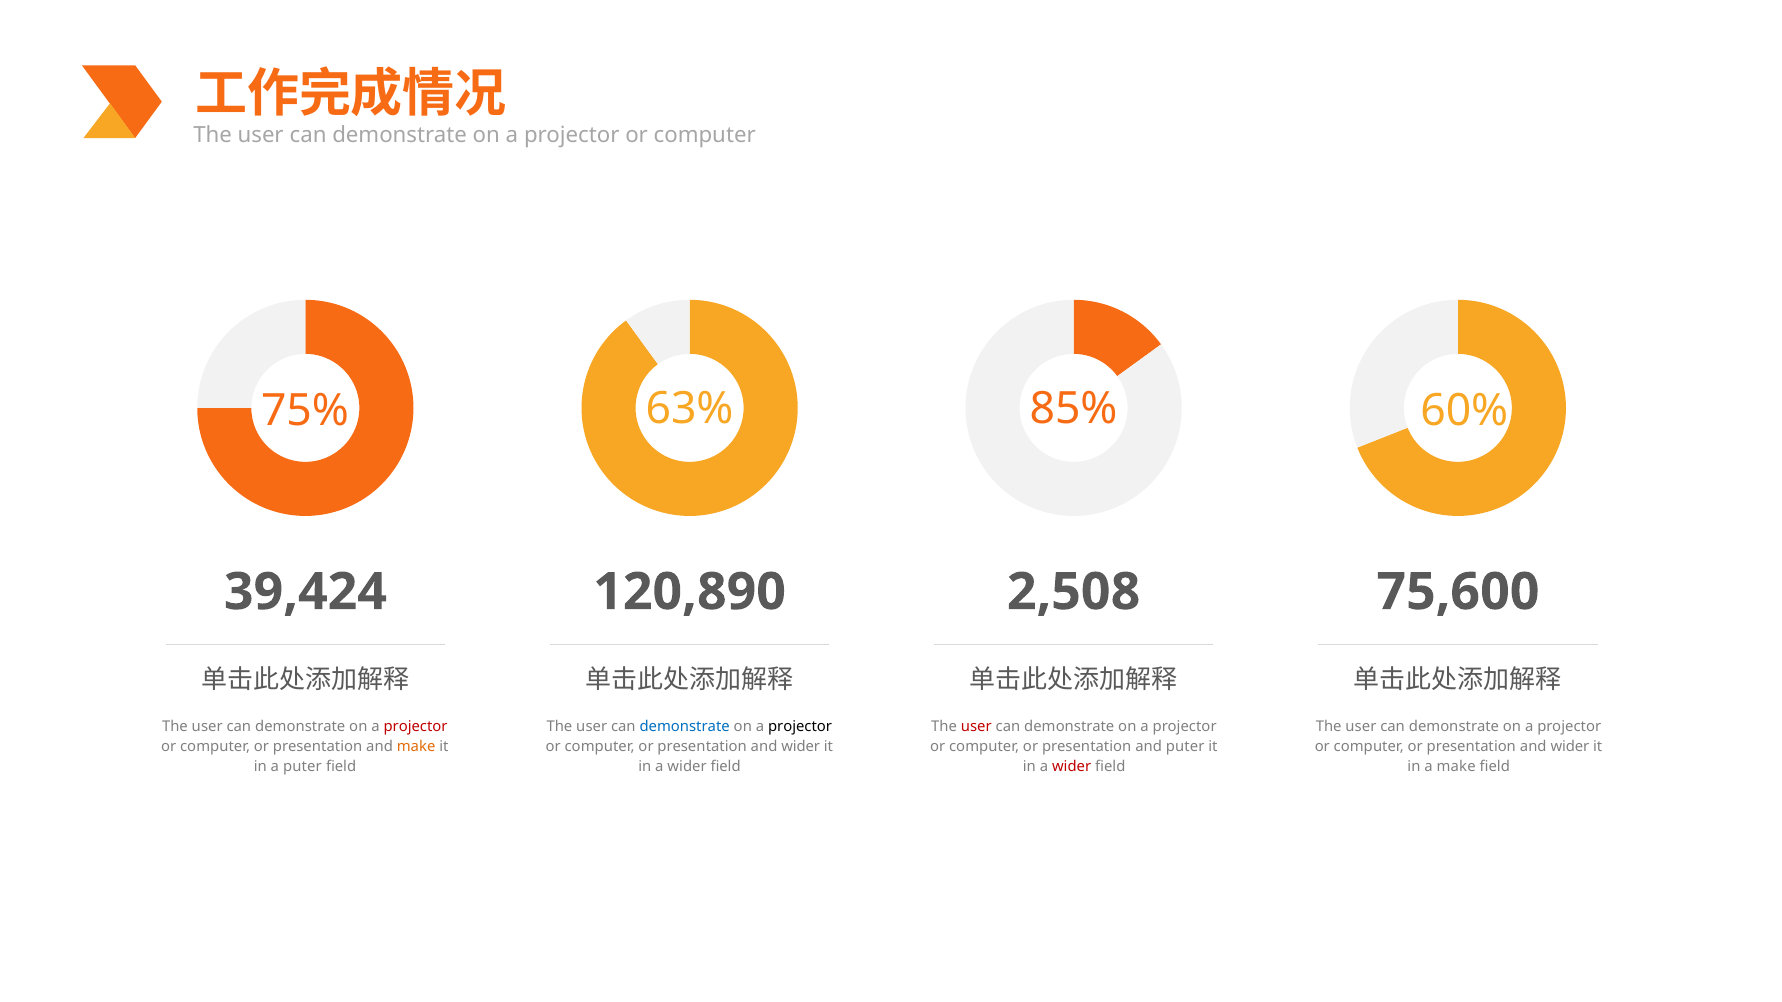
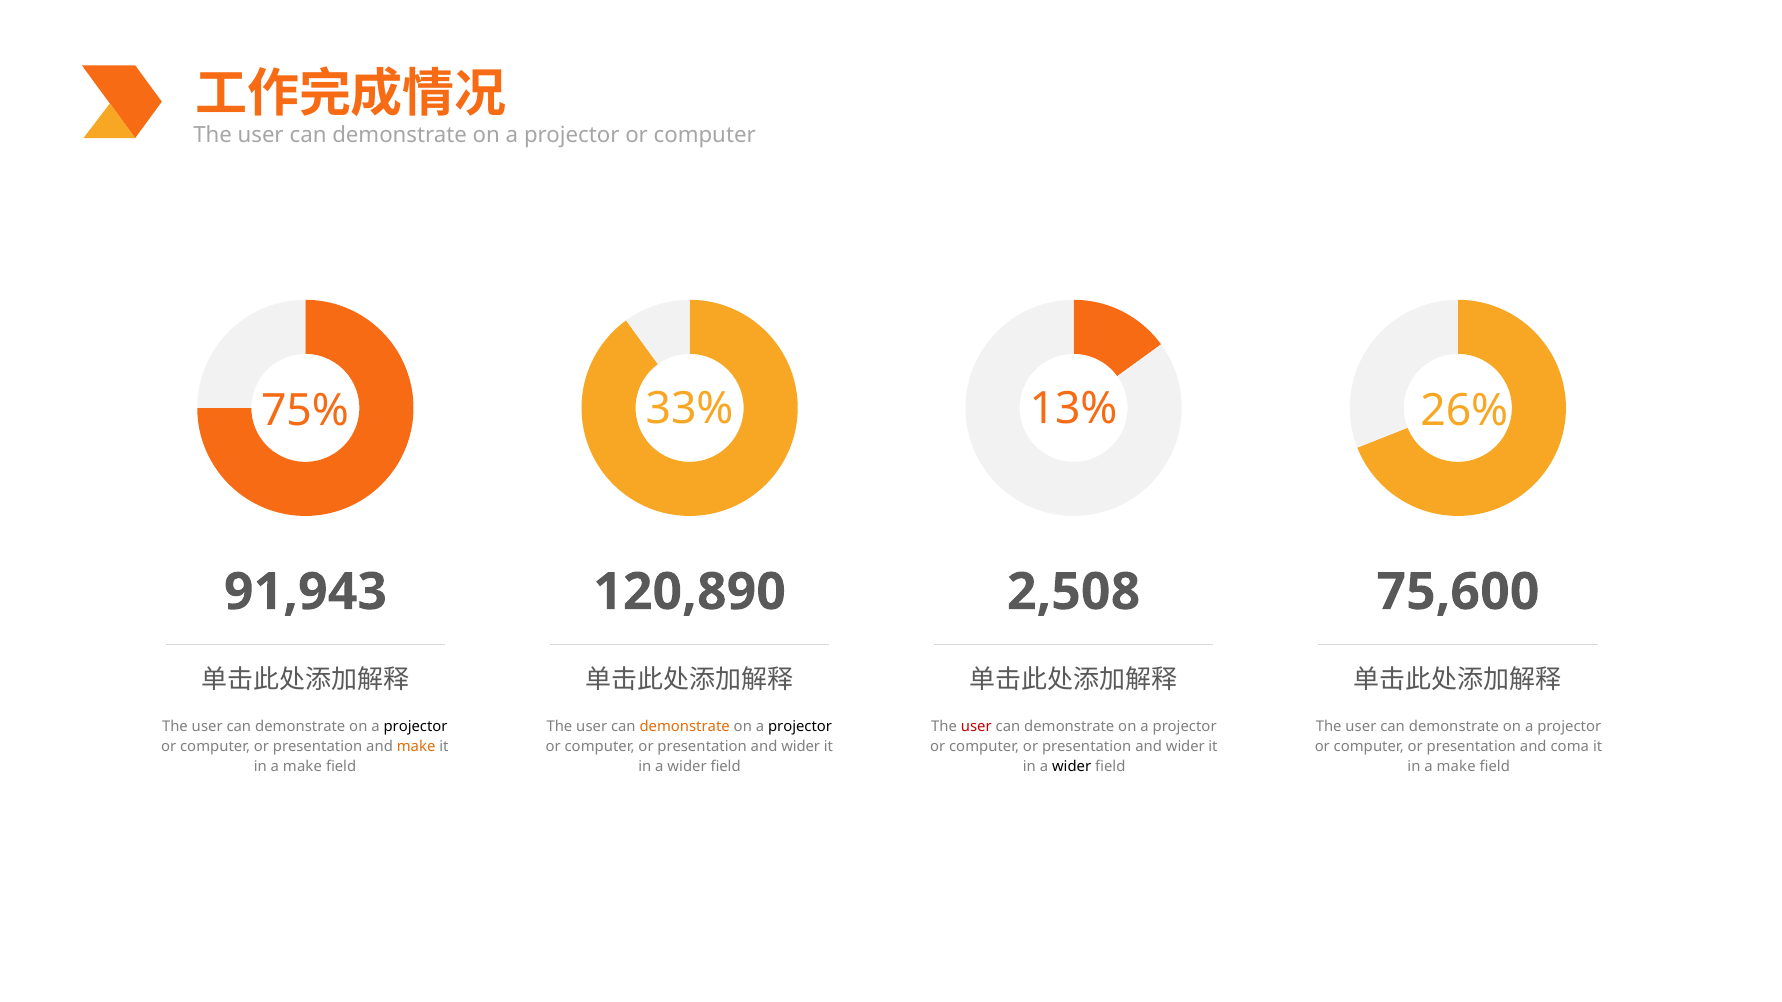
63%: 63% -> 33%
85%: 85% -> 13%
60%: 60% -> 26%
39,424: 39,424 -> 91,943
projector at (416, 727) colour: red -> black
demonstrate at (685, 727) colour: blue -> orange
puter at (1185, 747): puter -> wider
wider at (1570, 747): wider -> coma
puter at (302, 767): puter -> make
wider at (1072, 767) colour: red -> black
